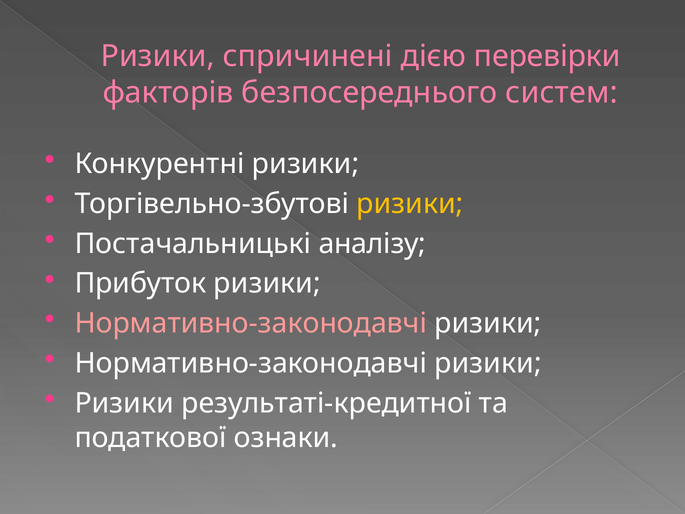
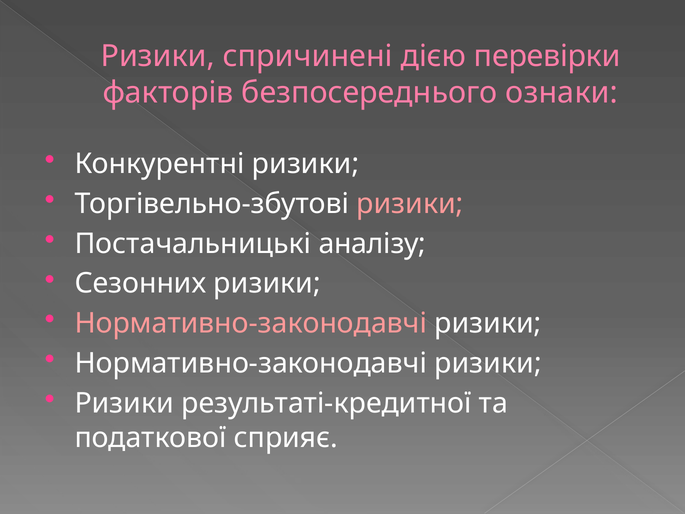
систем: систем -> ознаки
ризики at (410, 204) colour: yellow -> pink
Прибуток: Прибуток -> Сезонних
ознаки: ознаки -> сприяє
